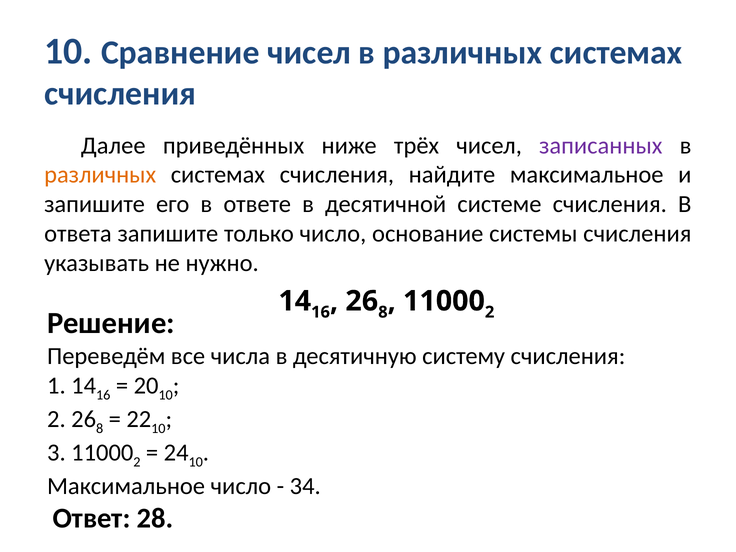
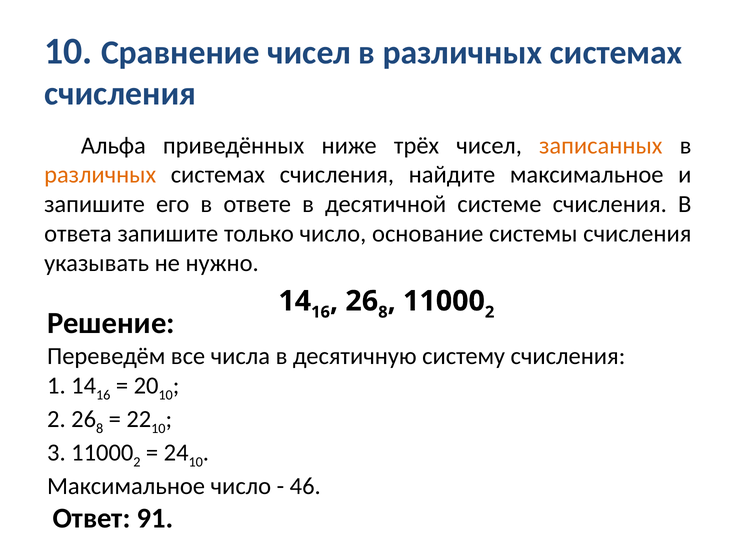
Далее: Далее -> Альфа
записанных colour: purple -> orange
34: 34 -> 46
28: 28 -> 91
